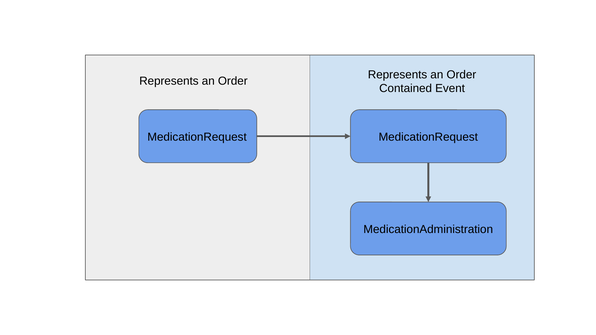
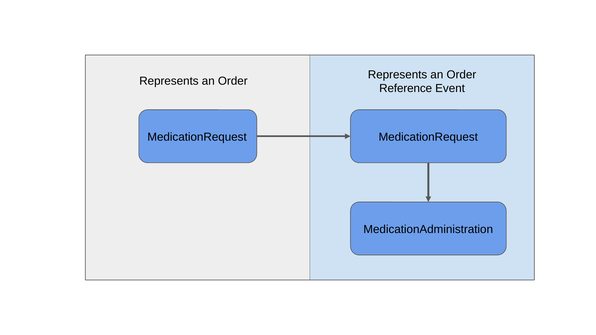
Contained: Contained -> Reference
